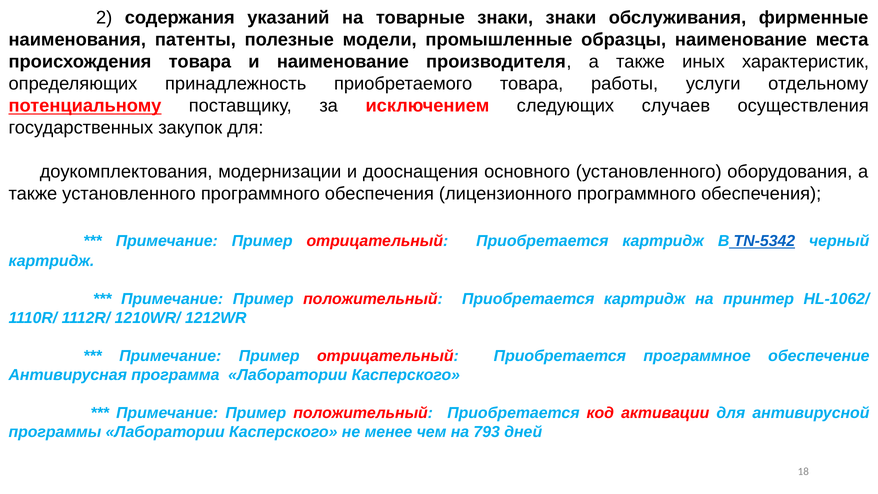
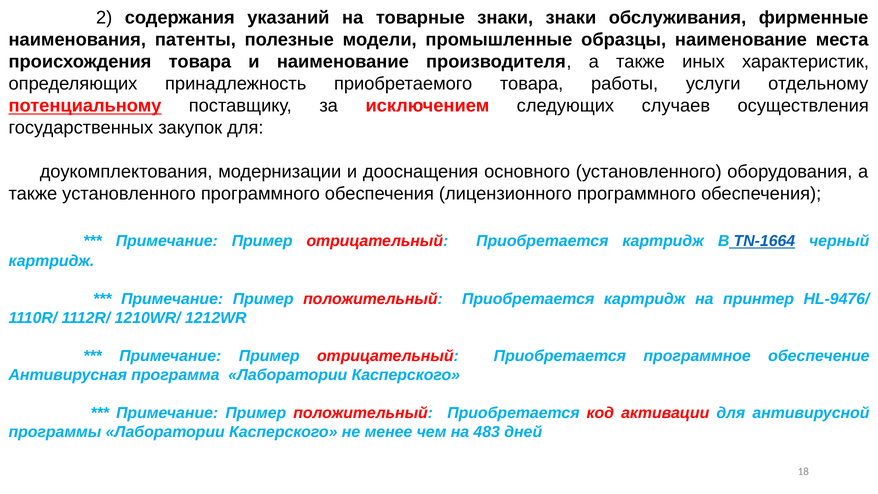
TN-5342: TN-5342 -> TN-1664
HL-1062/: HL-1062/ -> HL-9476/
793: 793 -> 483
